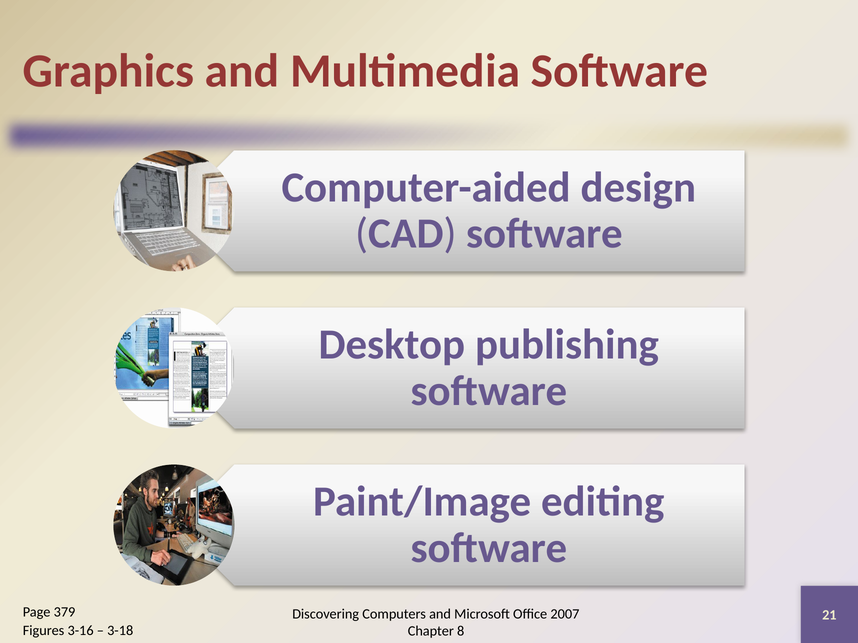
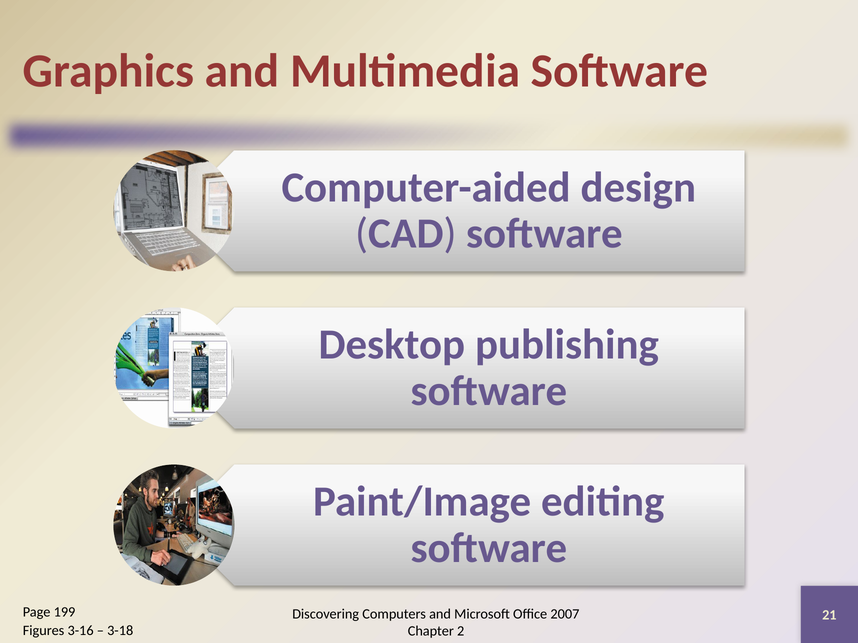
379: 379 -> 199
8: 8 -> 2
